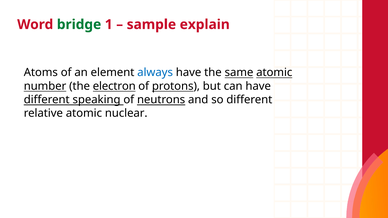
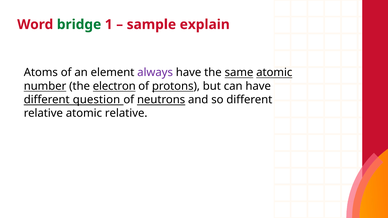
always colour: blue -> purple
speaking: speaking -> question
atomic nuclear: nuclear -> relative
